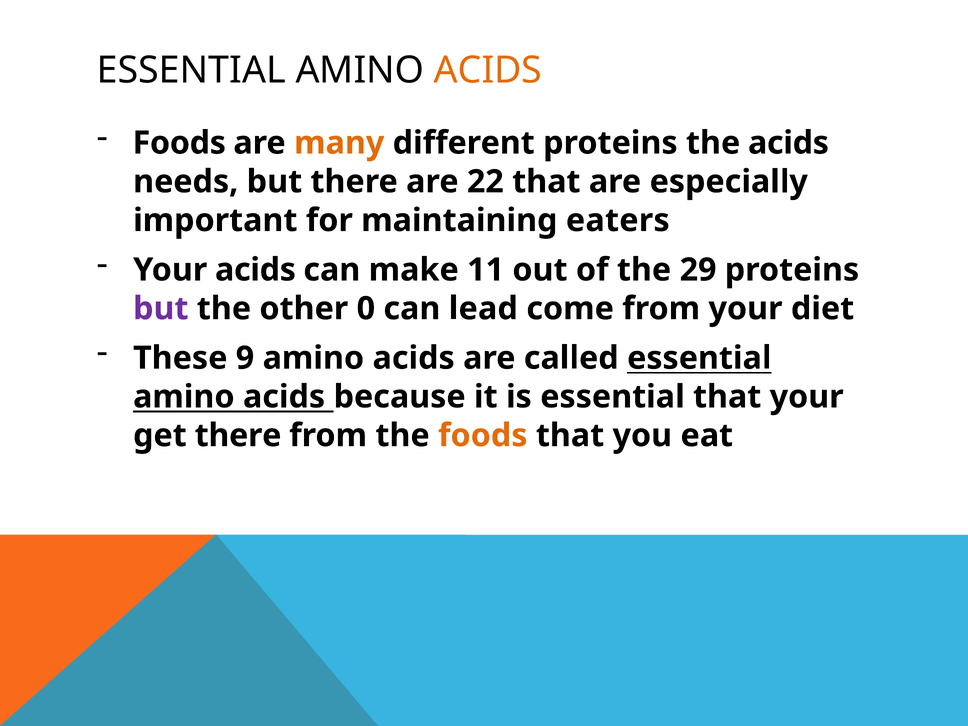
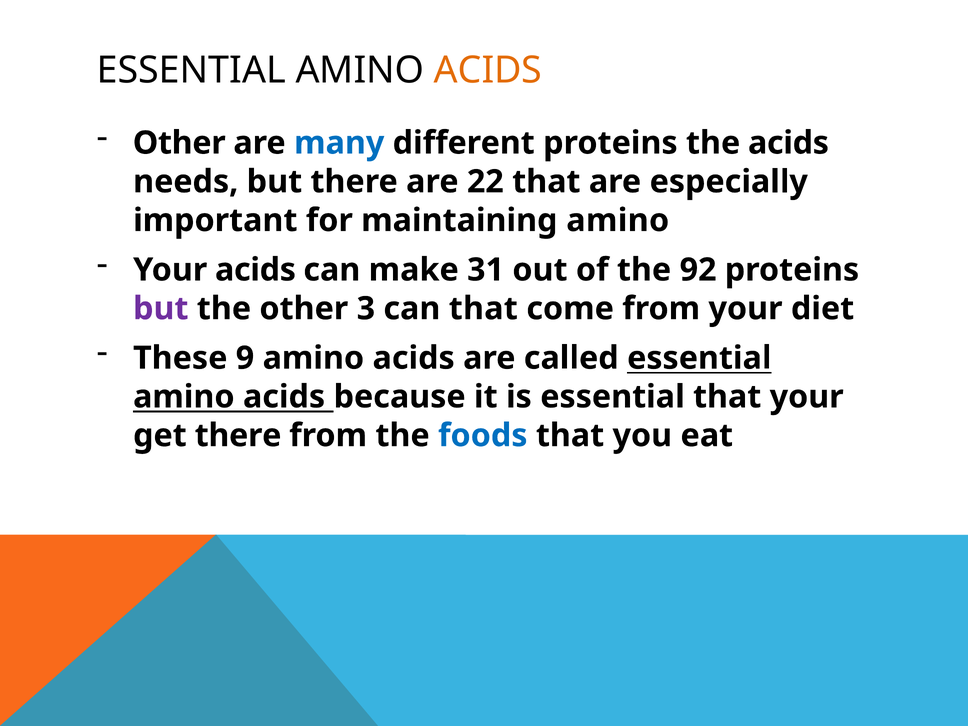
Foods at (179, 143): Foods -> Other
many colour: orange -> blue
maintaining eaters: eaters -> amino
11: 11 -> 31
29: 29 -> 92
0: 0 -> 3
can lead: lead -> that
foods at (483, 436) colour: orange -> blue
